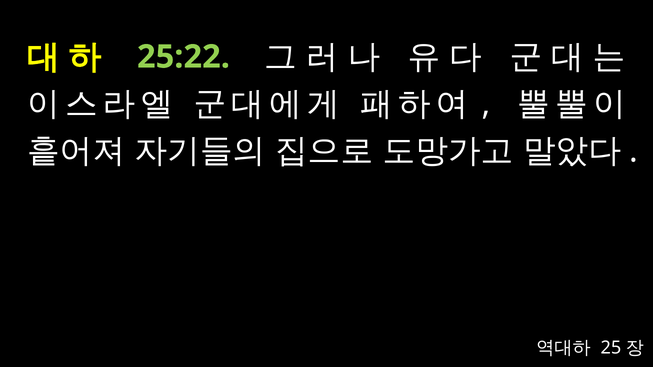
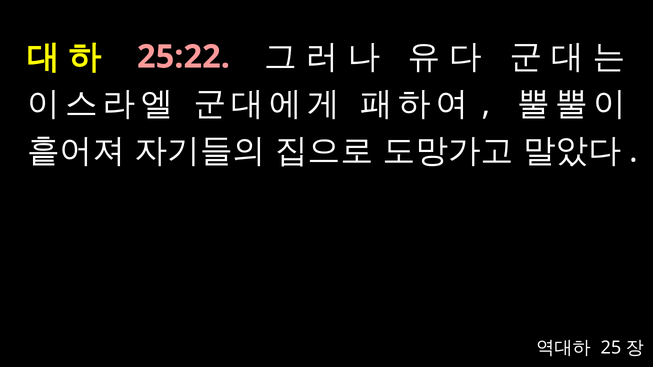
25:22 colour: light green -> pink
